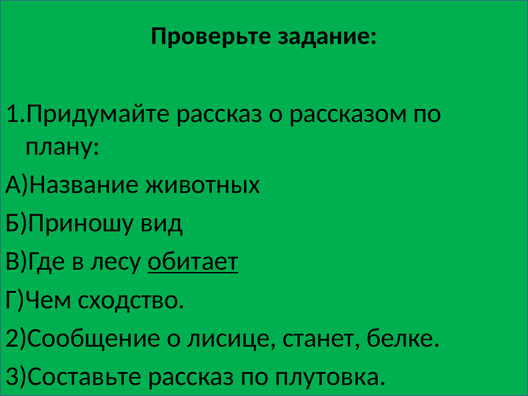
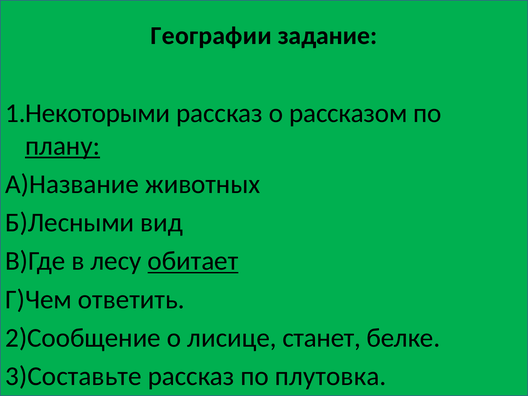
Проверьте: Проверьте -> Географии
1.Придумайте: 1.Придумайте -> 1.Некоторыми
плану underline: none -> present
Б)Приношу: Б)Приношу -> Б)Лесными
сходство: сходство -> ответить
